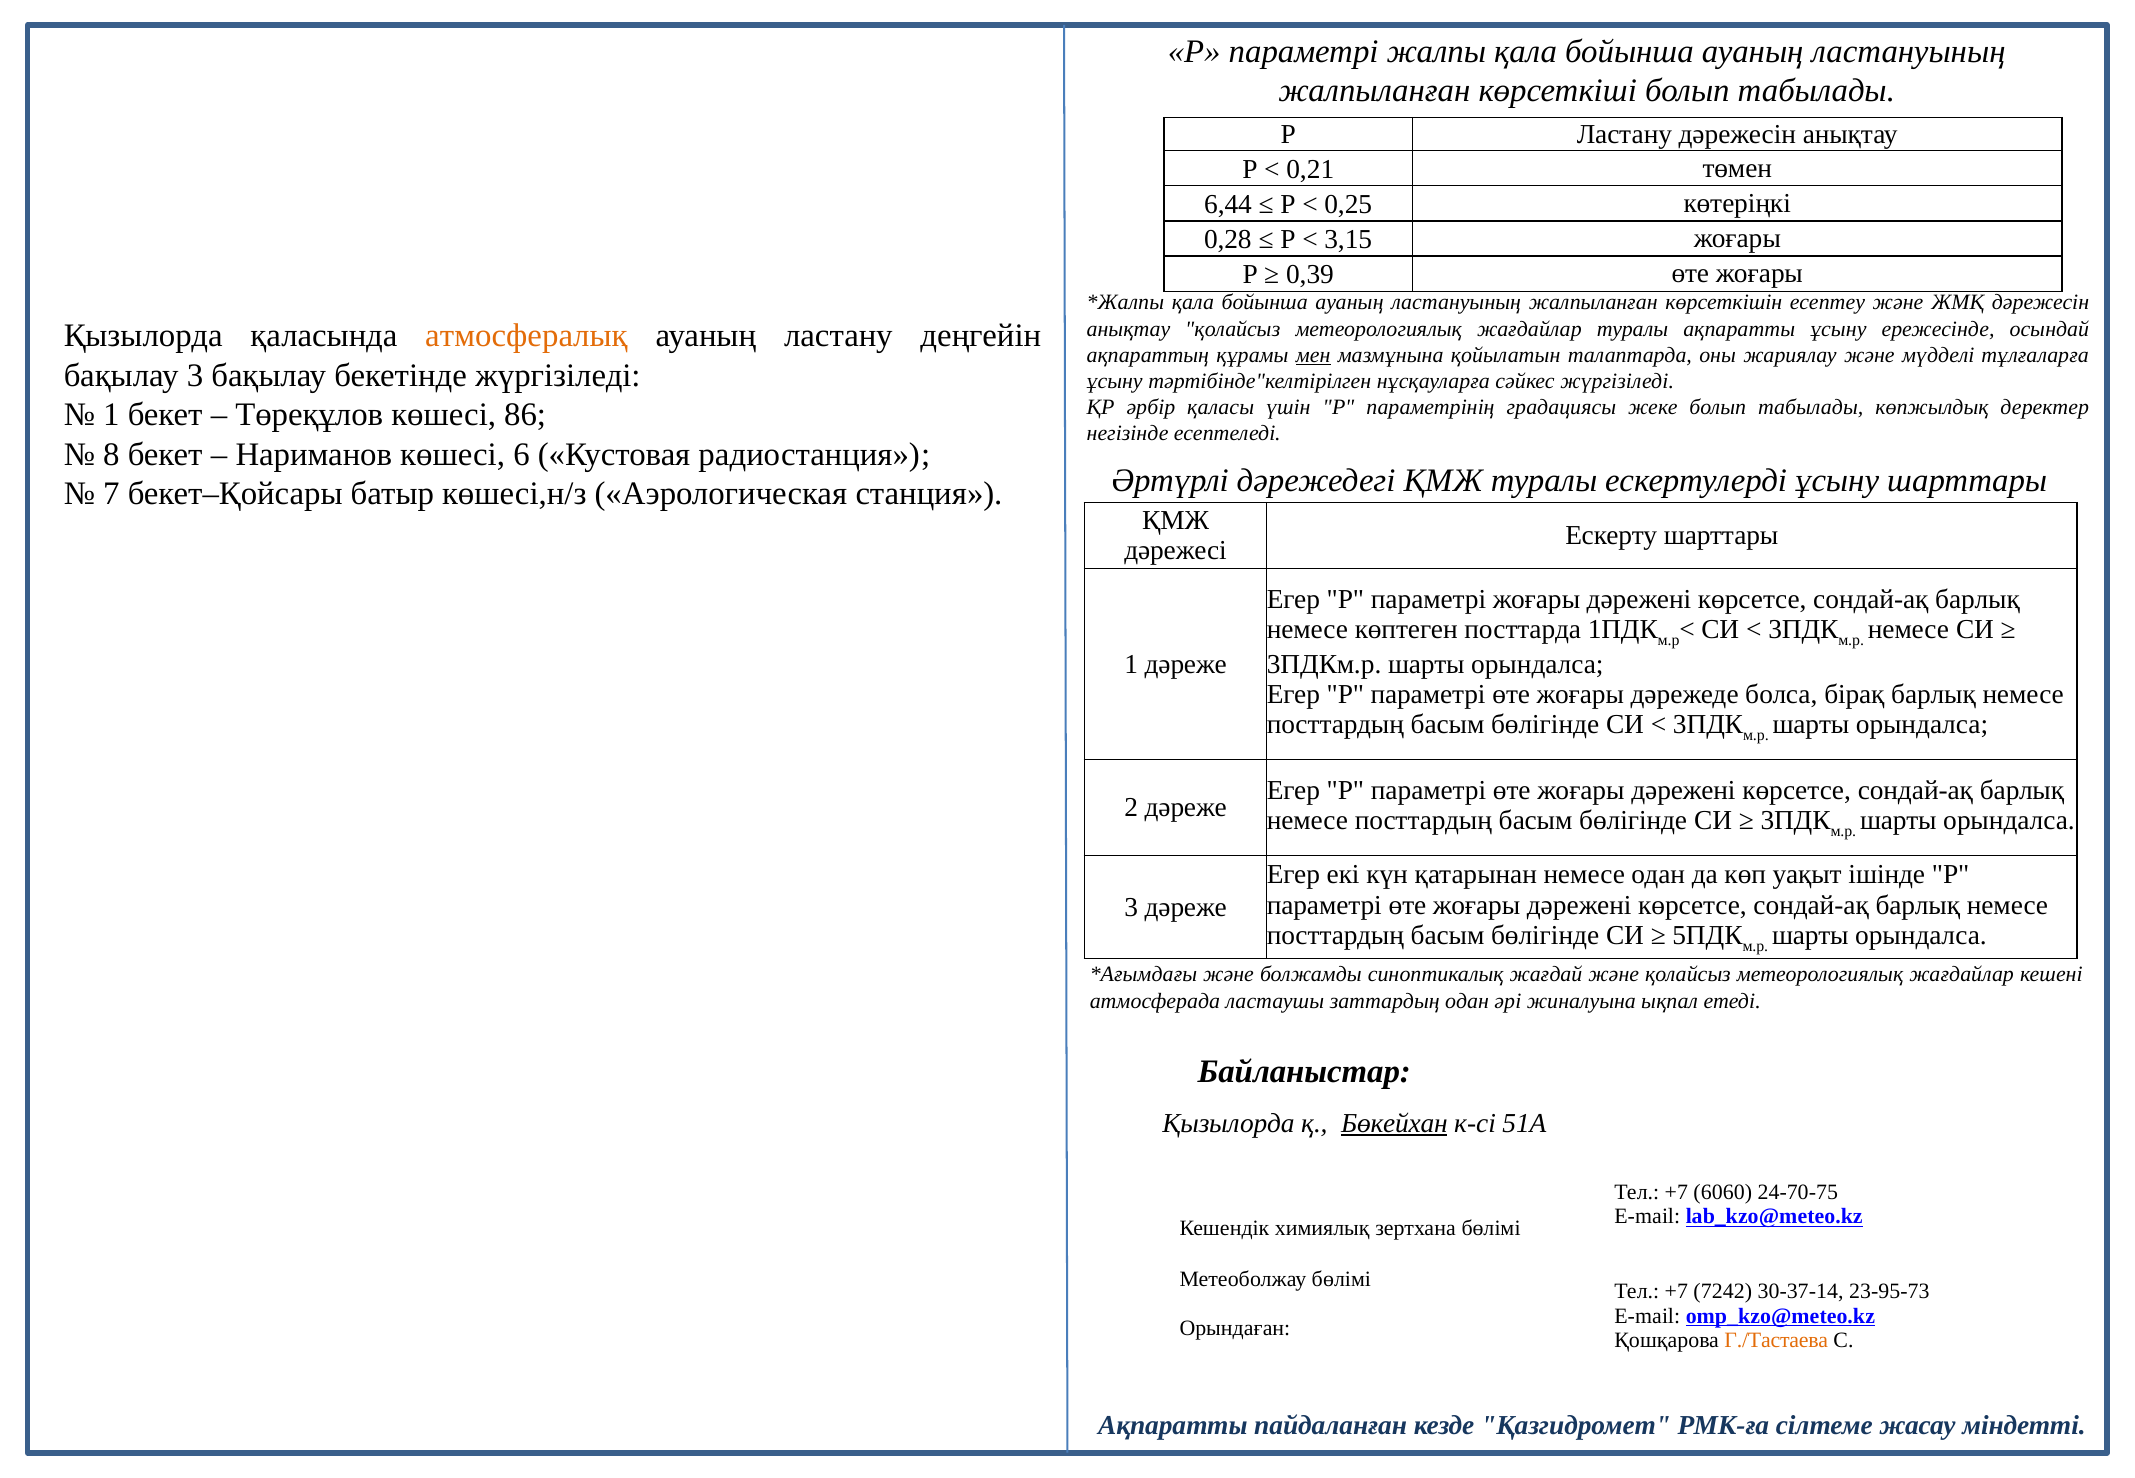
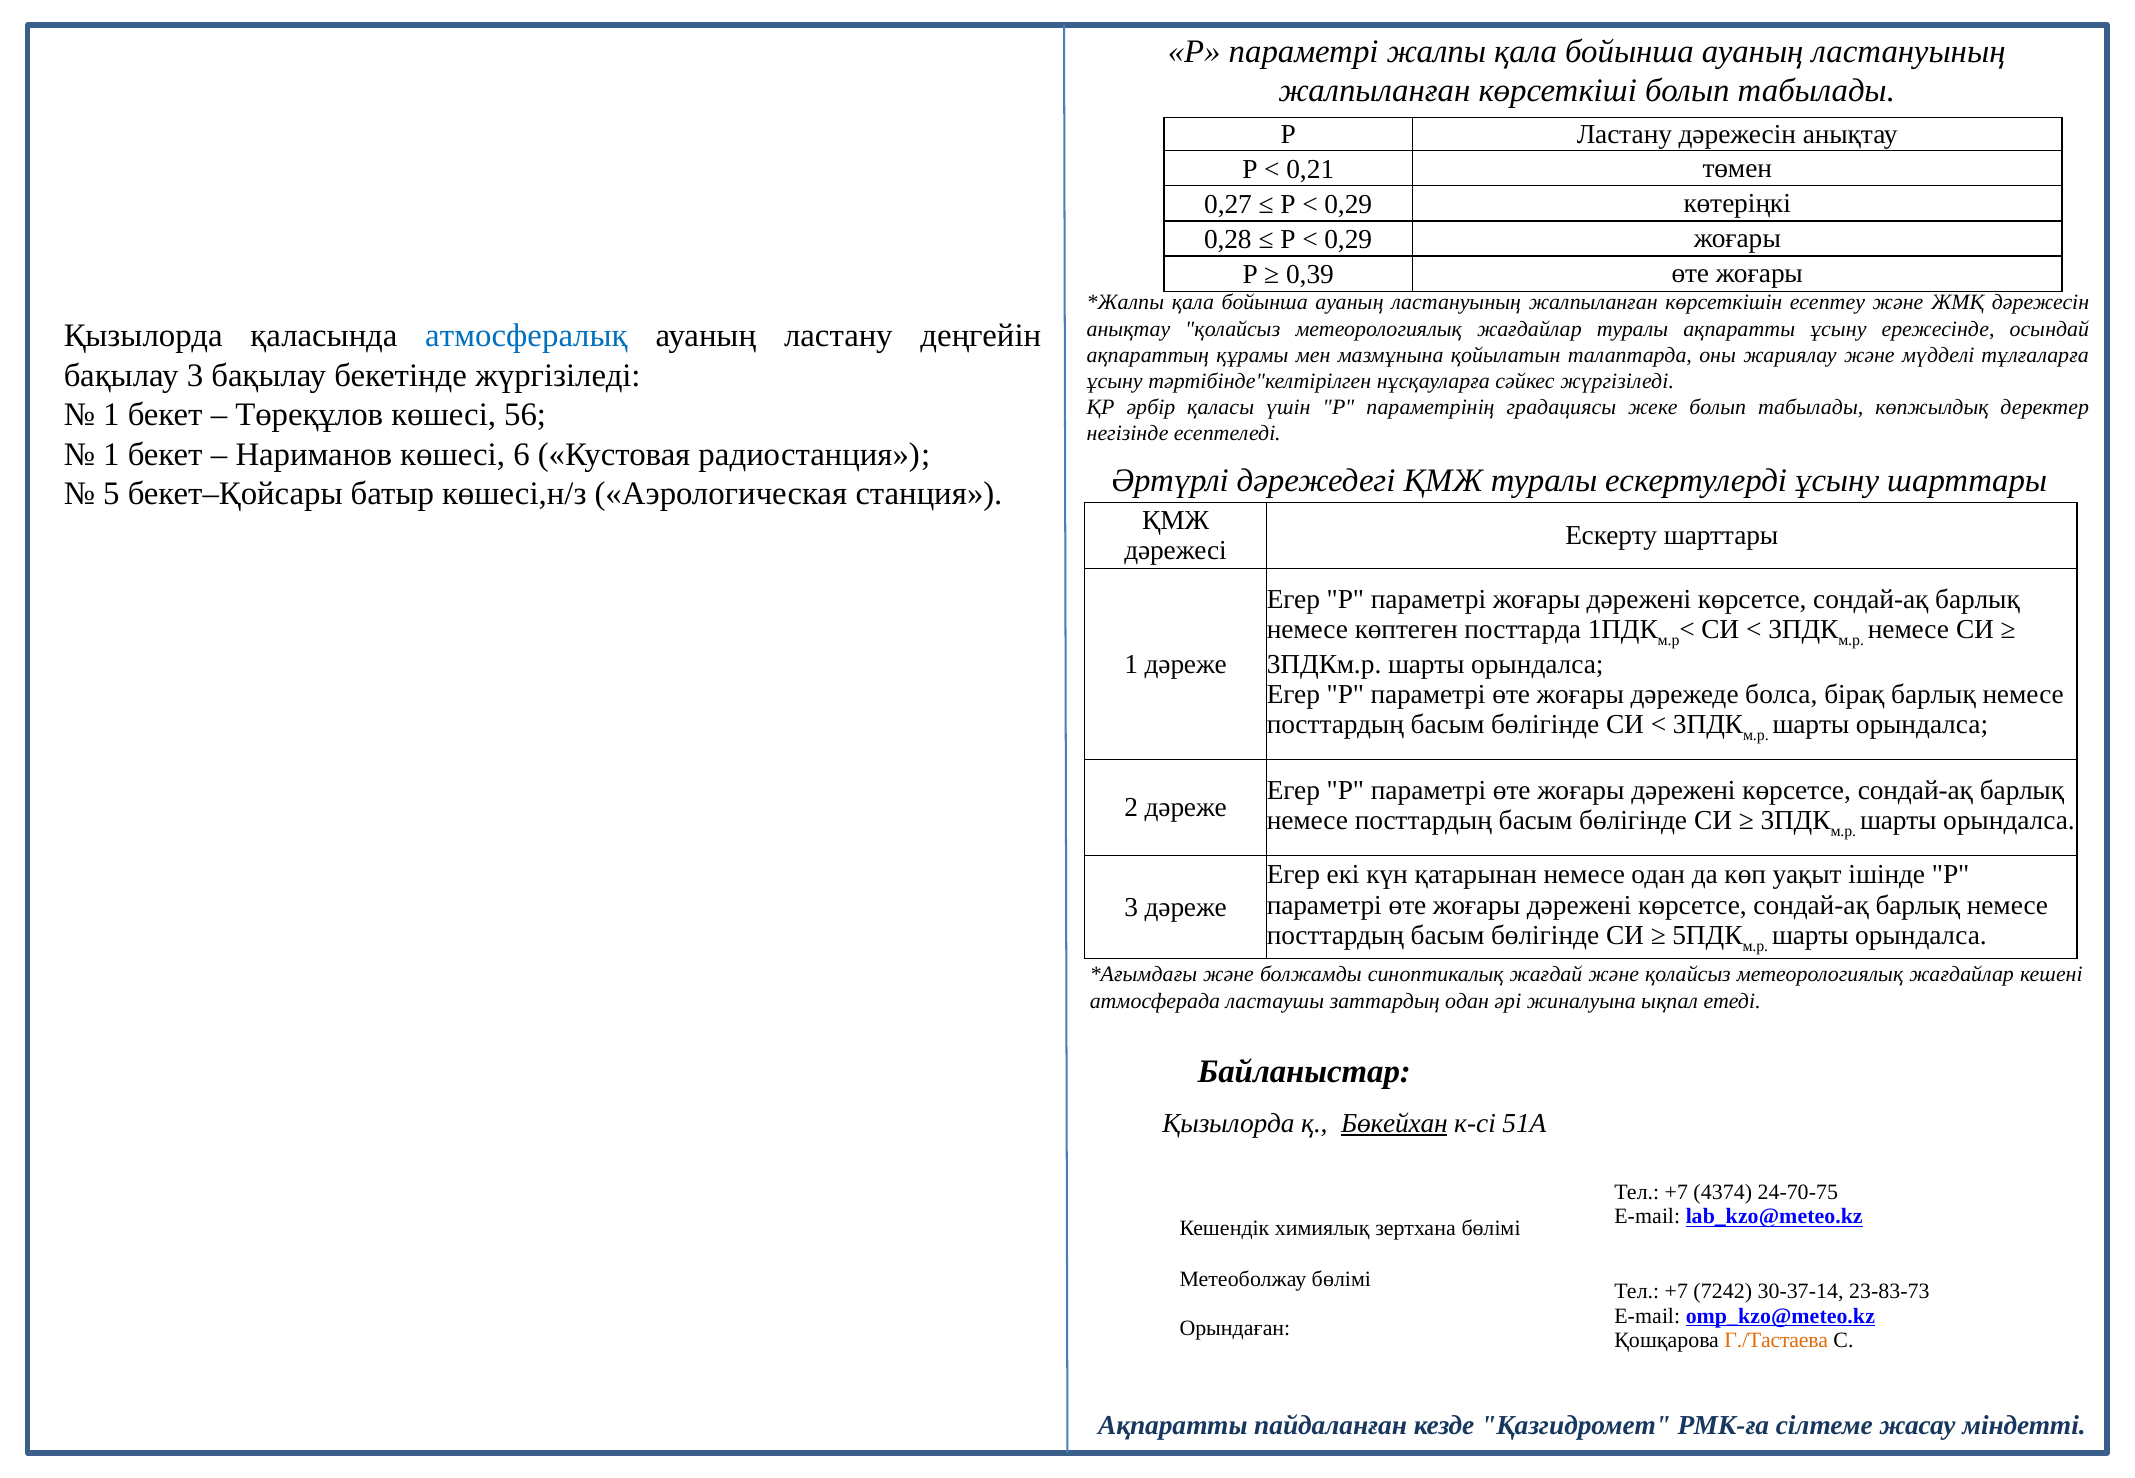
6,44: 6,44 -> 0,27
0,25 at (1348, 204): 0,25 -> 0,29
3,15 at (1348, 240): 3,15 -> 0,29
атмосфералық colour: orange -> blue
мен underline: present -> none
86: 86 -> 56
8 at (111, 454): 8 -> 1
7: 7 -> 5
6060: 6060 -> 4374
23-95-73: 23-95-73 -> 23-83-73
